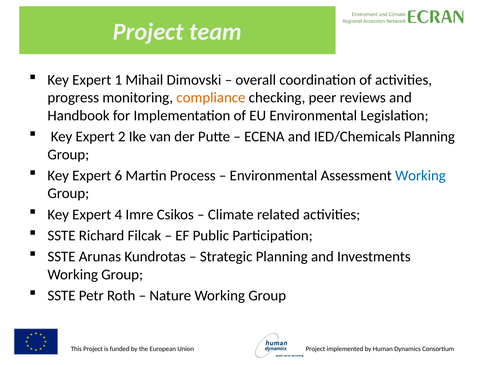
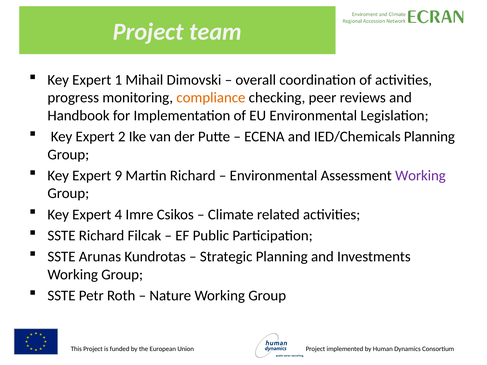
6: 6 -> 9
Martin Process: Process -> Richard
Working at (420, 176) colour: blue -> purple
